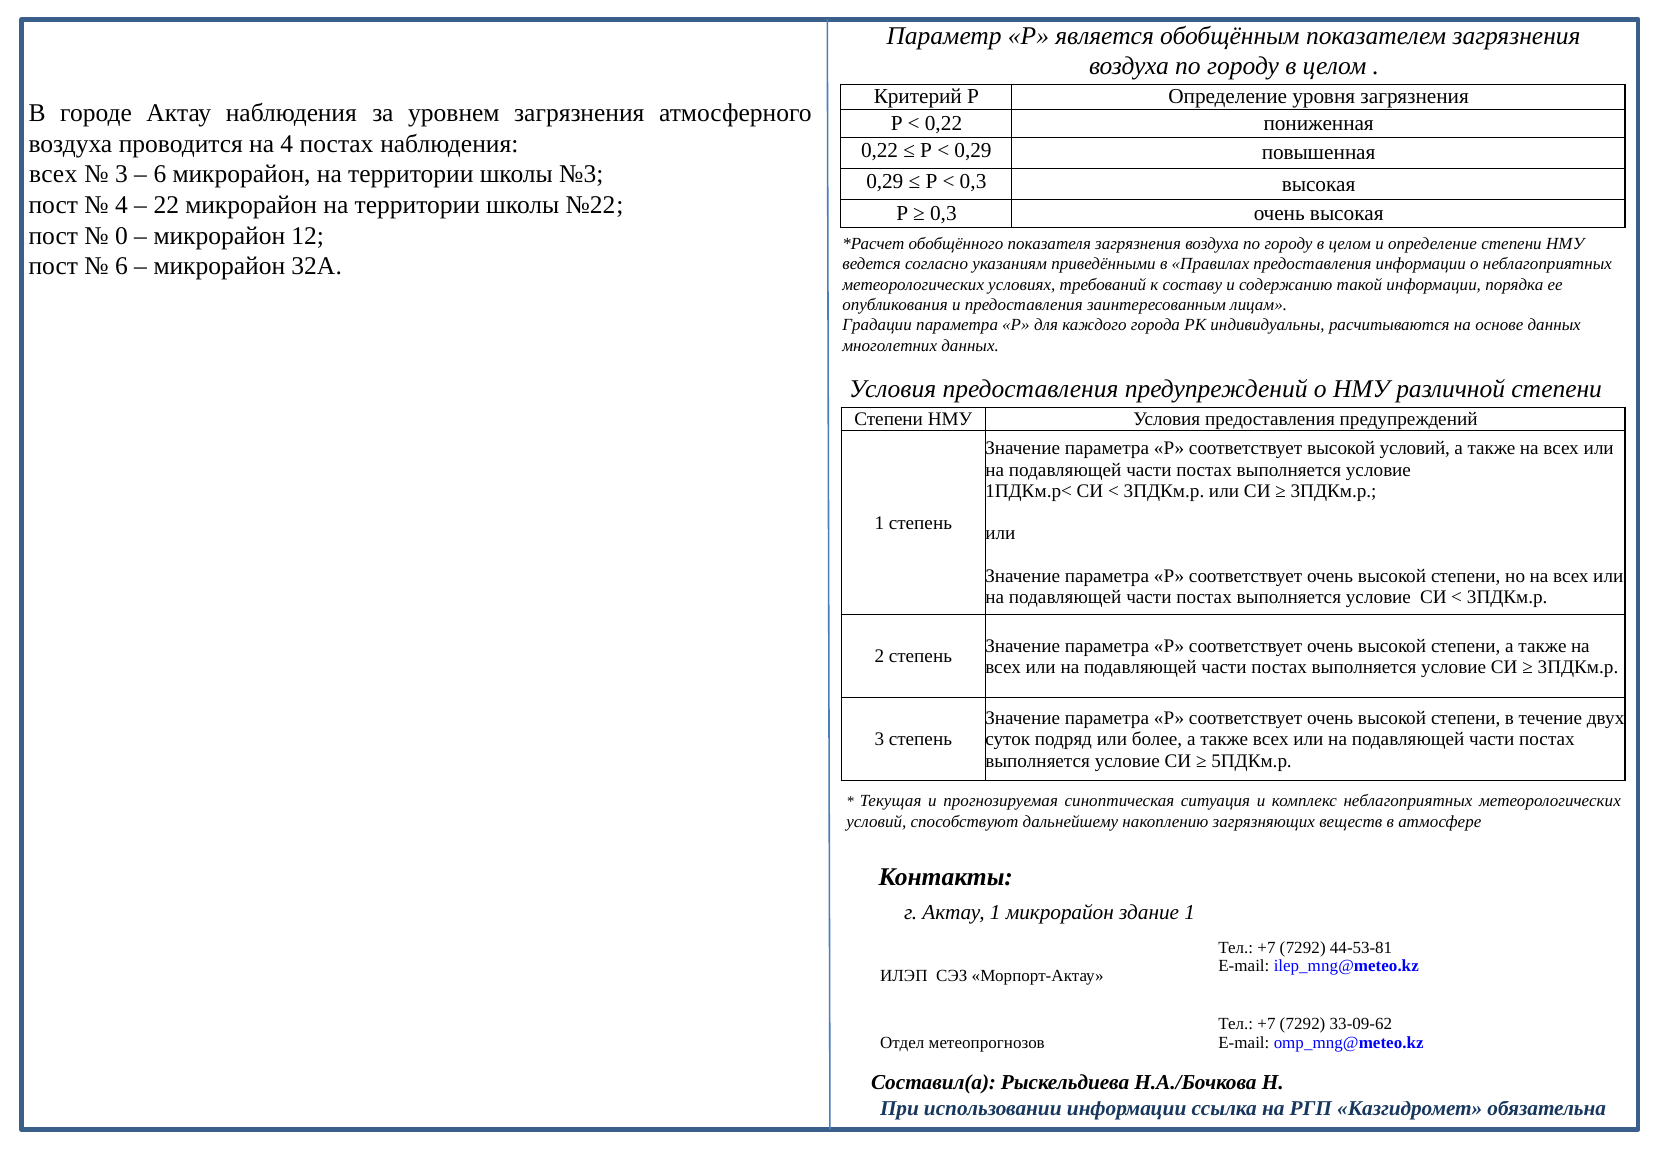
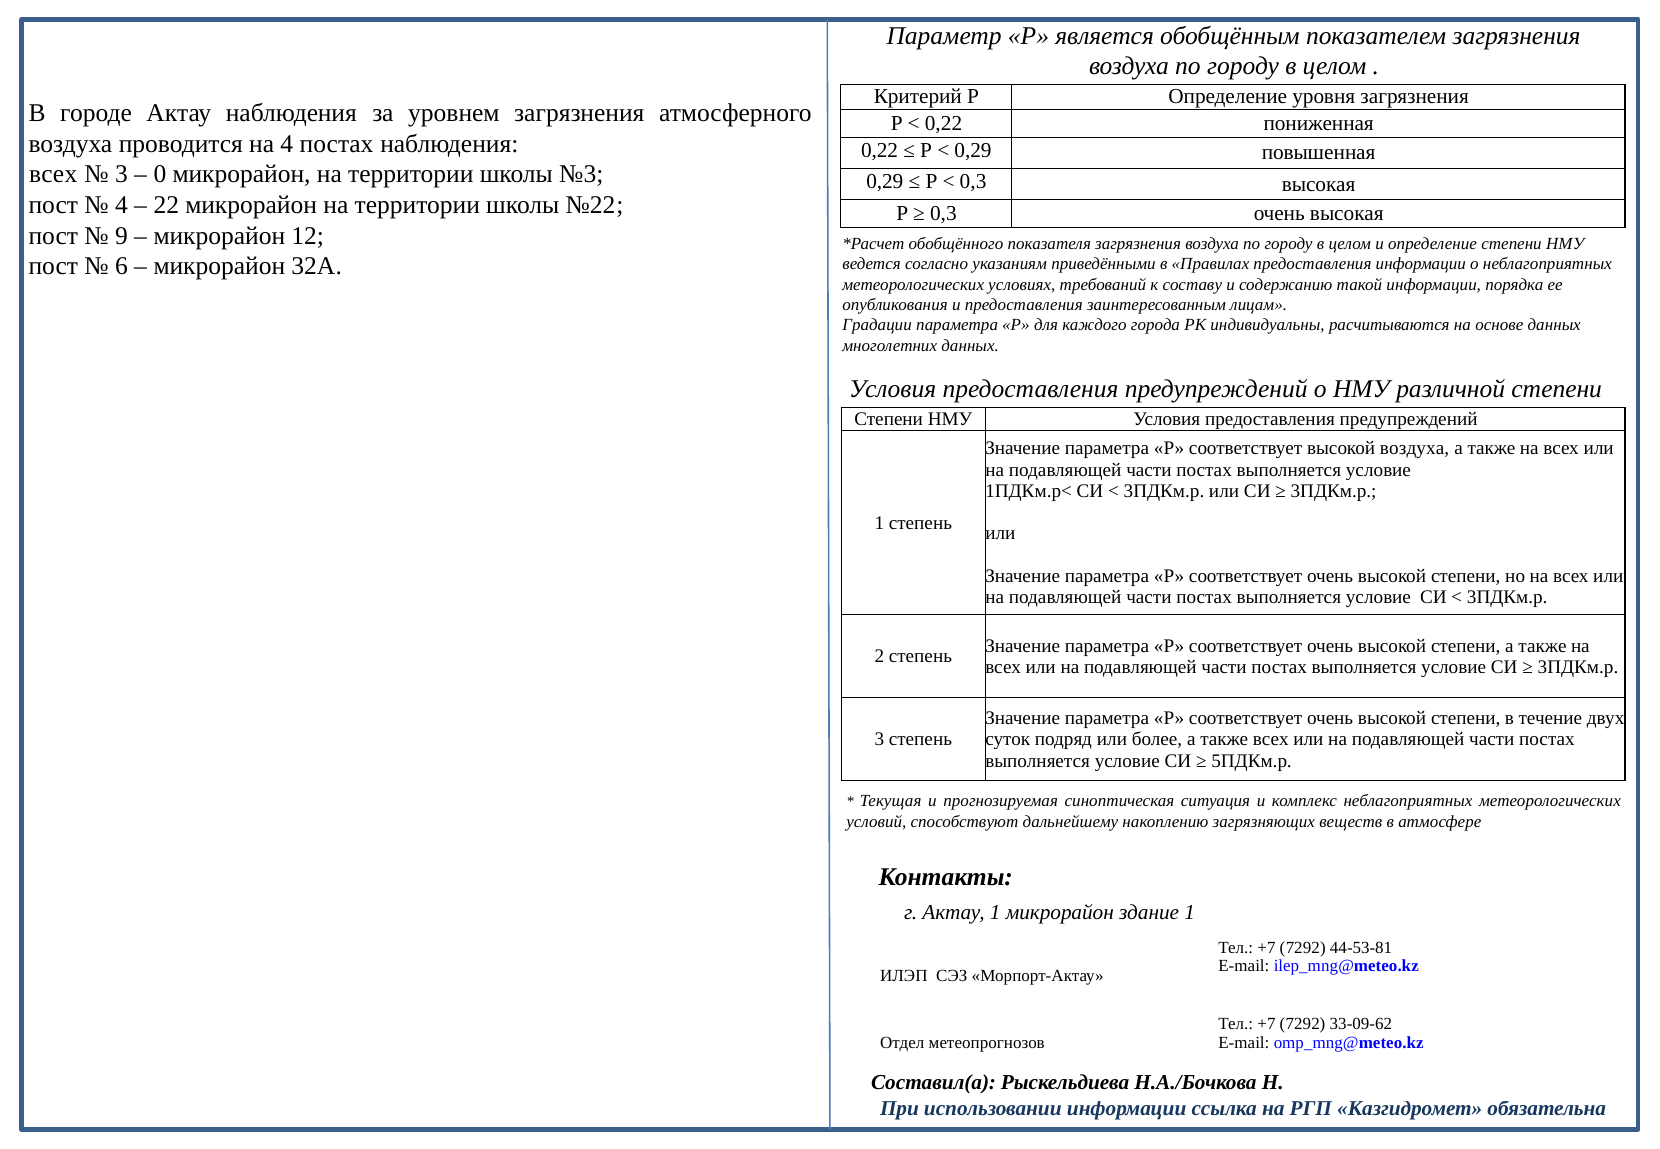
6 at (160, 175): 6 -> 0
0: 0 -> 9
высокой условий: условий -> воздуха
